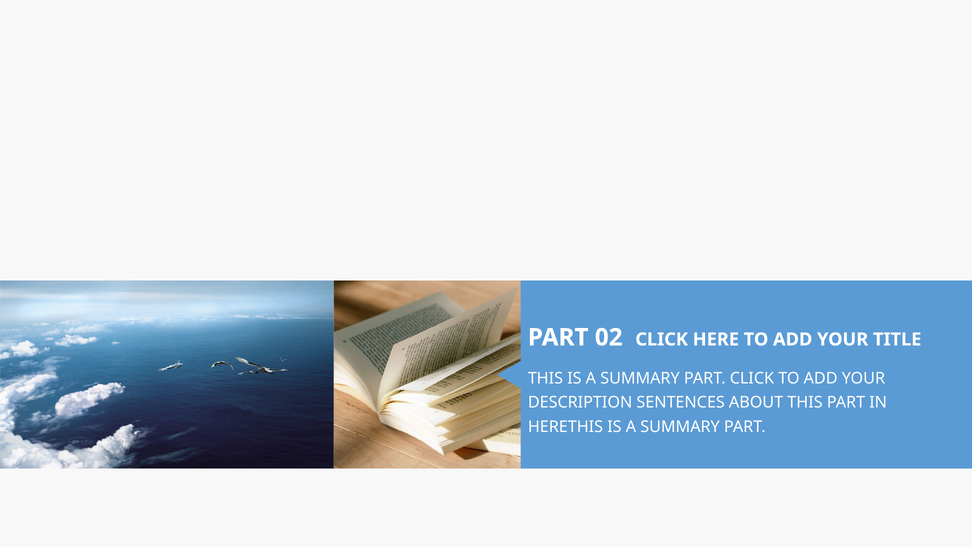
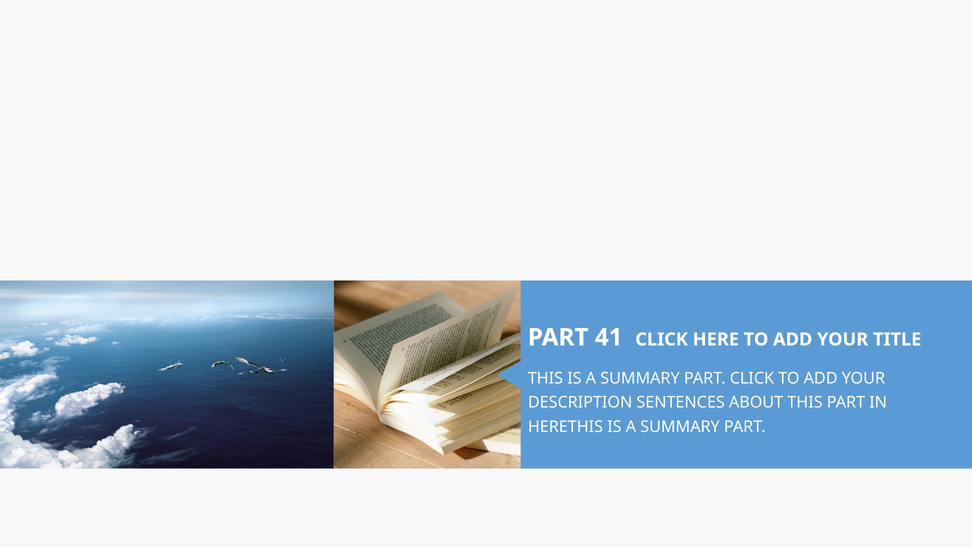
02: 02 -> 41
